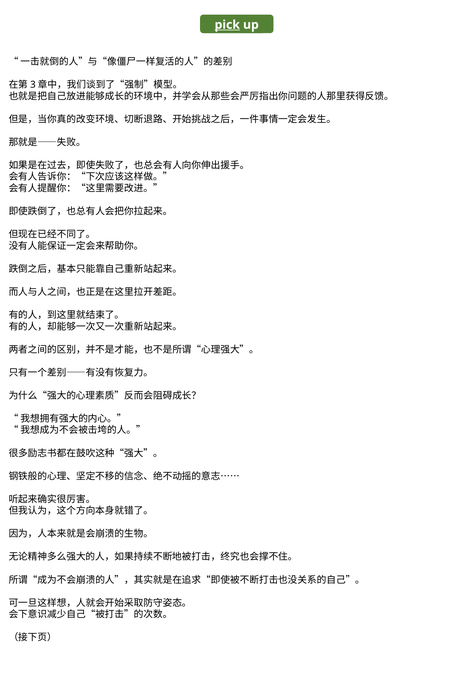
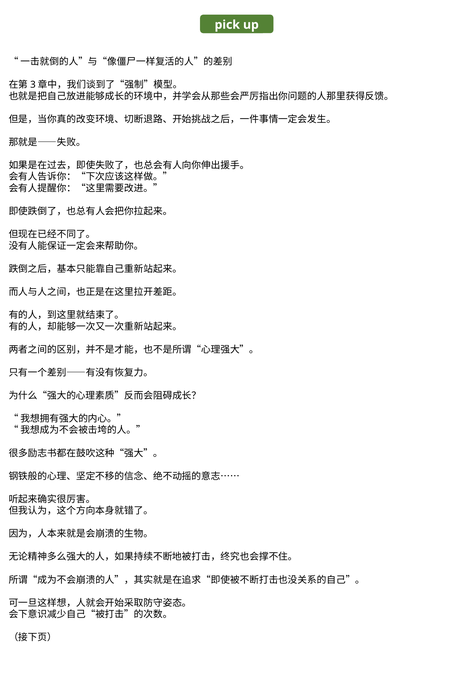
pick underline: present -> none
